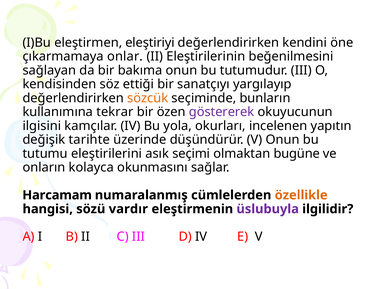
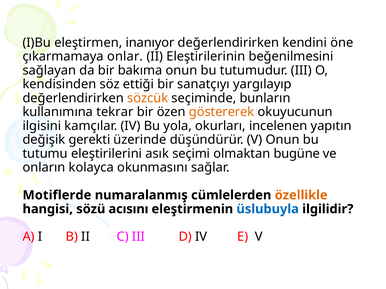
eleştiriyi: eleştiriyi -> inanıyor
göstererek colour: purple -> orange
tarihte: tarihte -> gerekti
Harcamam: Harcamam -> Motiflerde
vardır: vardır -> acısını
üslubuyla colour: purple -> blue
